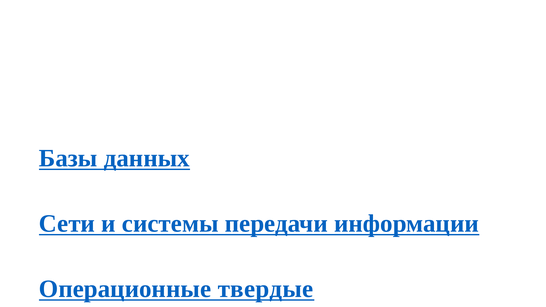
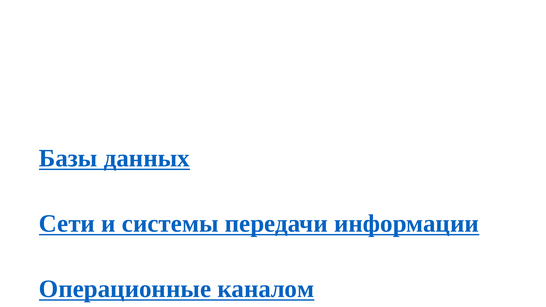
твердые: твердые -> каналом
